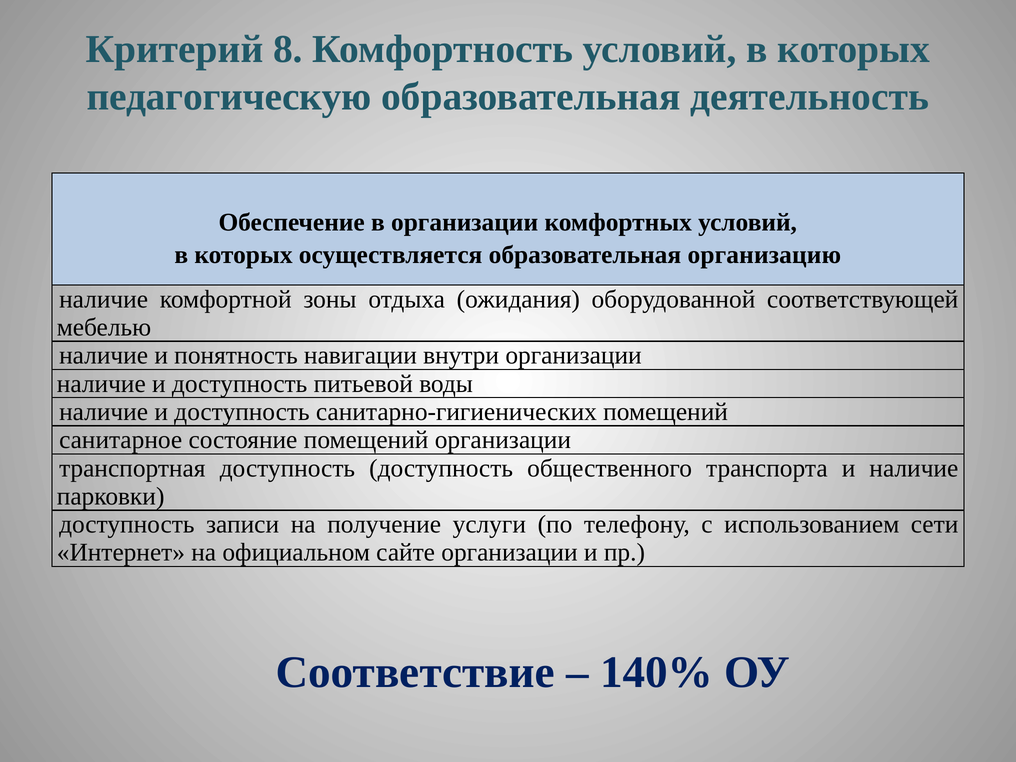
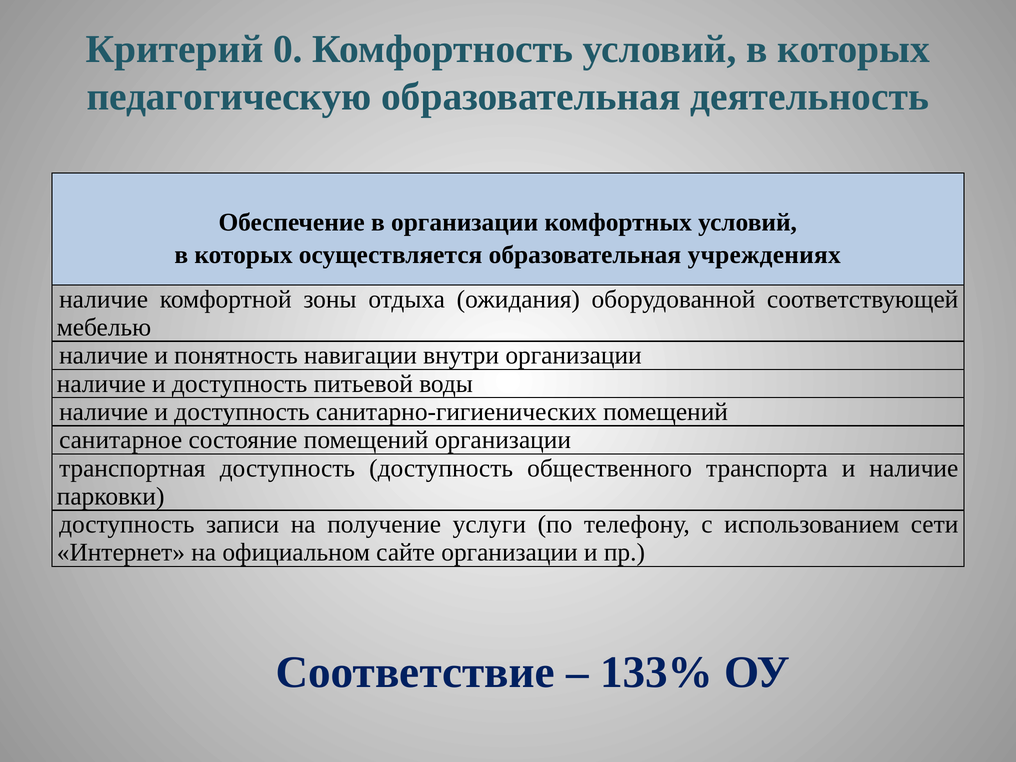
8: 8 -> 0
организацию: организацию -> учреждениях
140%: 140% -> 133%
